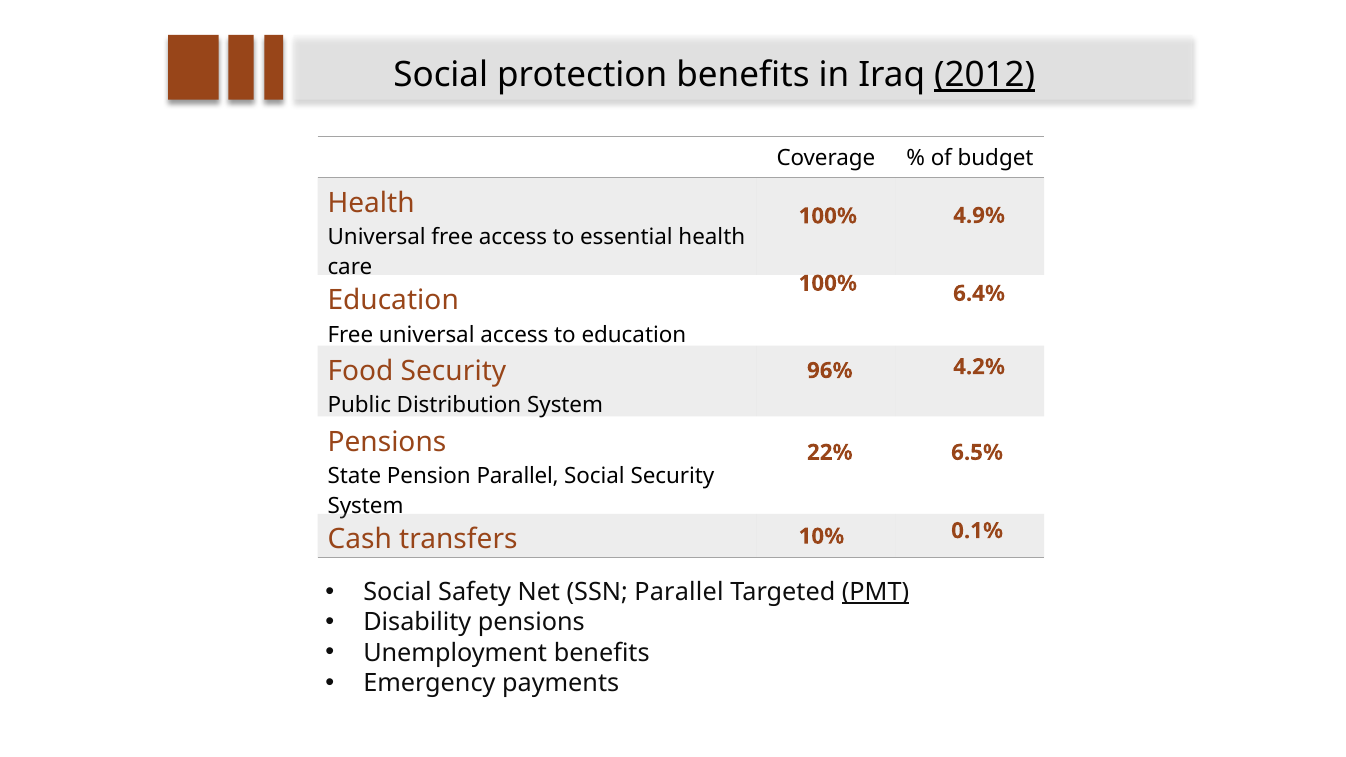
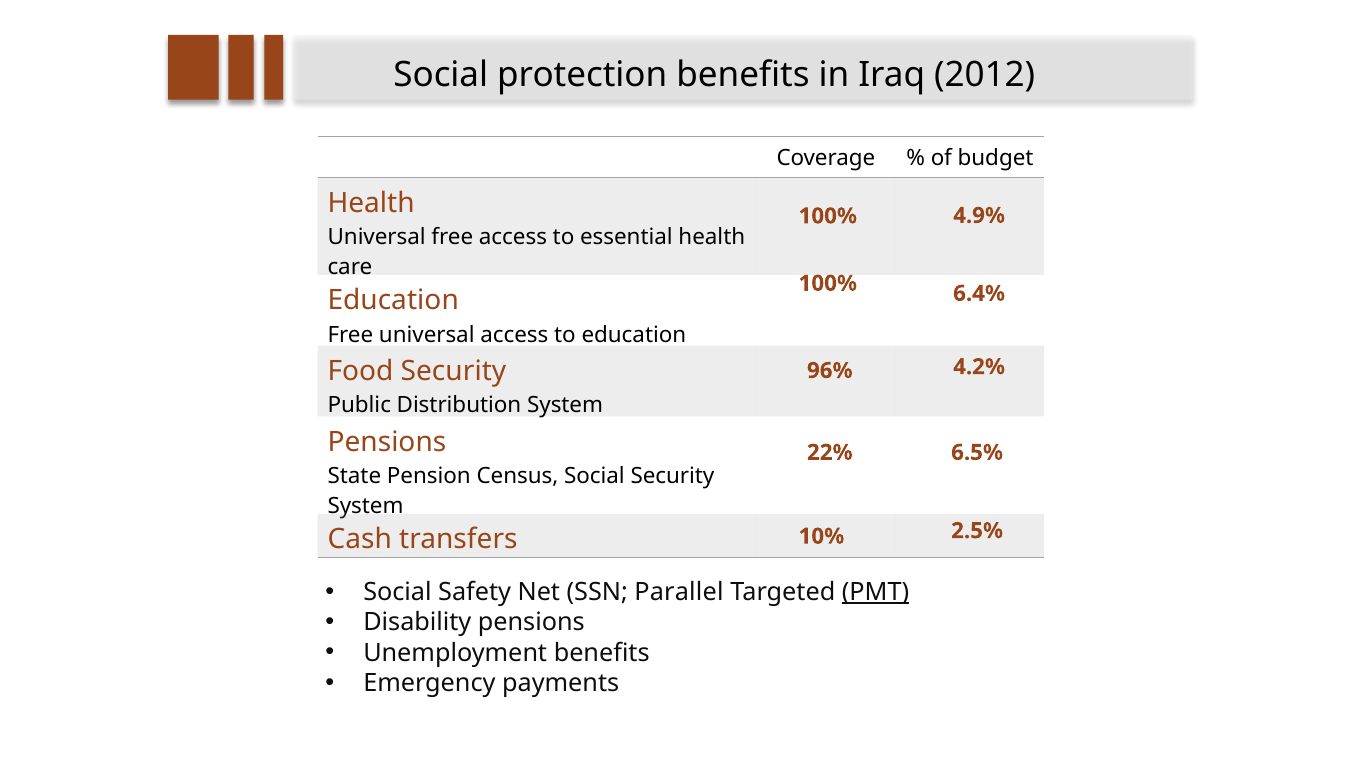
2012 underline: present -> none
Pension Parallel: Parallel -> Census
0.1%: 0.1% -> 2.5%
